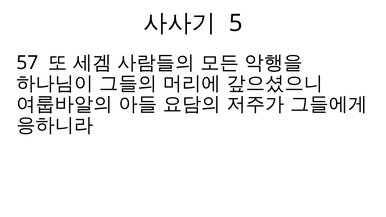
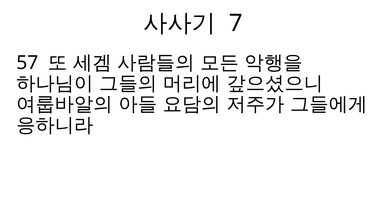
5: 5 -> 7
